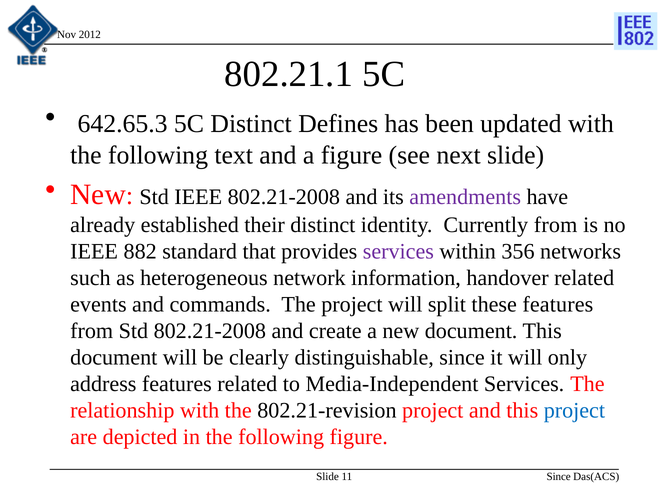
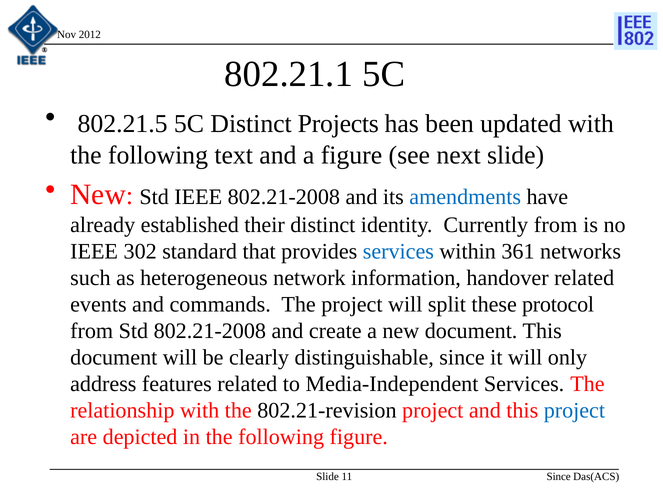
642.65.3: 642.65.3 -> 802.21.5
Defines: Defines -> Projects
amendments colour: purple -> blue
882: 882 -> 302
services at (398, 252) colour: purple -> blue
356: 356 -> 361
these features: features -> protocol
